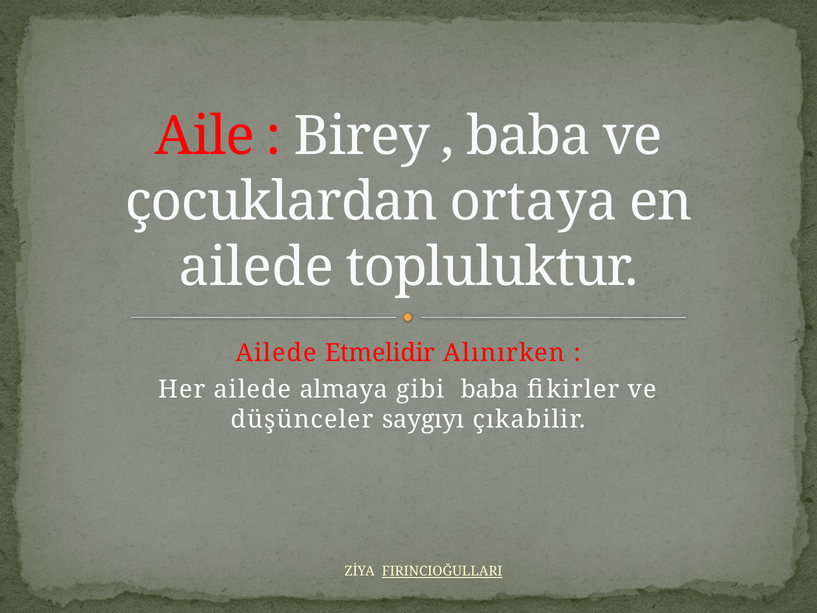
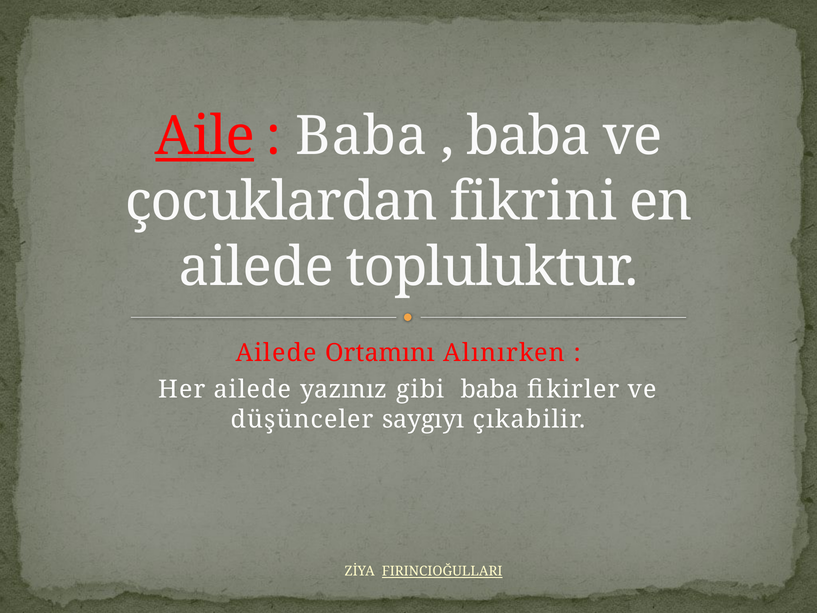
Aile underline: none -> present
Birey at (362, 136): Birey -> Baba
ortaya: ortaya -> fikrini
Etmelidir: Etmelidir -> Ortamını
almaya: almaya -> yazınız
